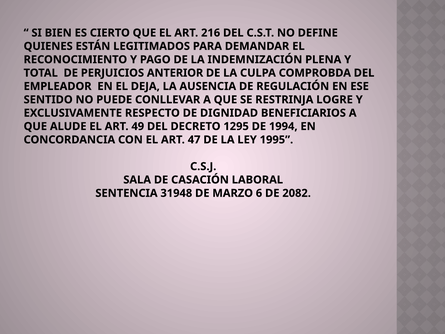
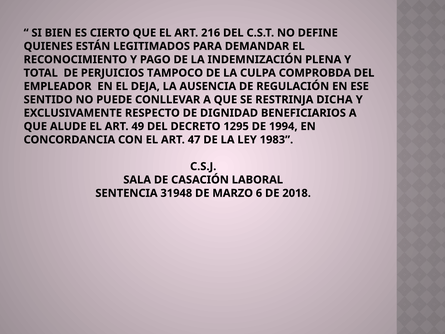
ANTERIOR: ANTERIOR -> TAMPOCO
LOGRE: LOGRE -> DICHA
1995: 1995 -> 1983
2082: 2082 -> 2018
